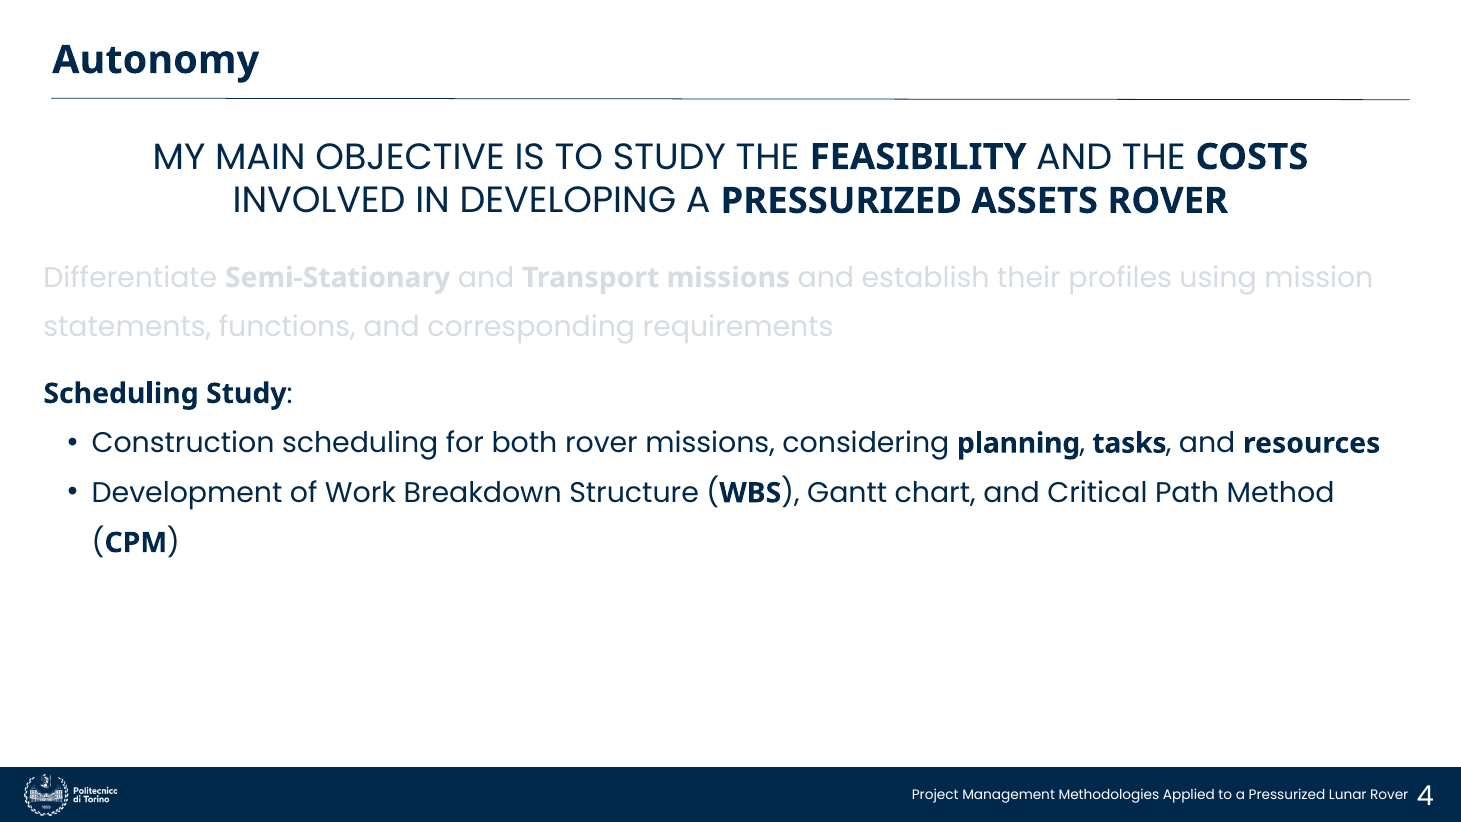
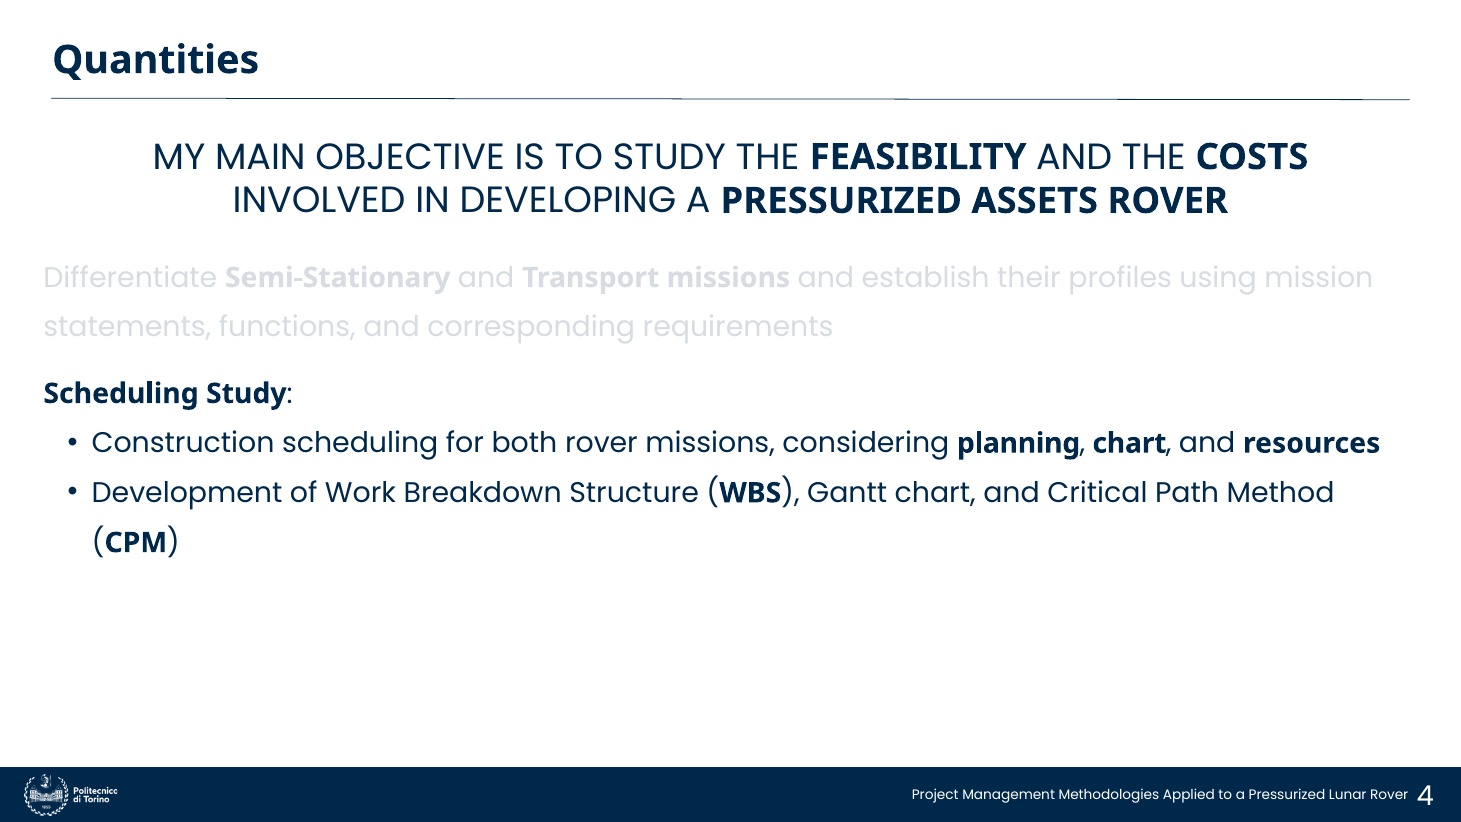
Autonomy: Autonomy -> Quantities
tasks at (1129, 443): tasks -> chart
